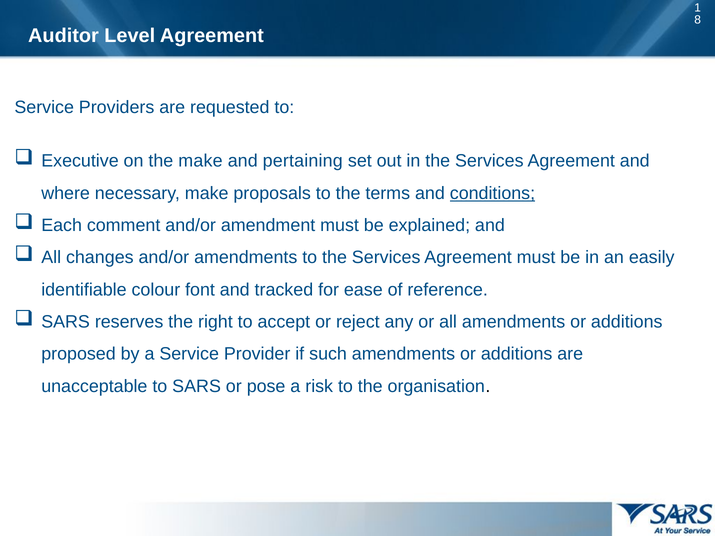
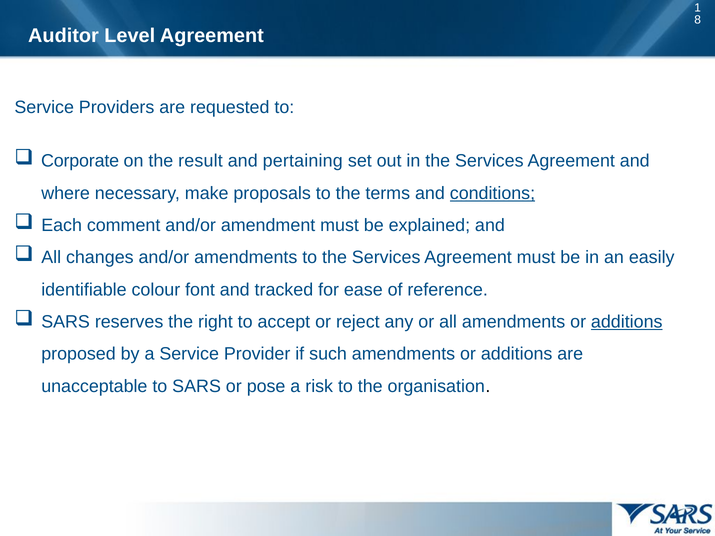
Executive: Executive -> Corporate
the make: make -> result
additions at (627, 322) underline: none -> present
